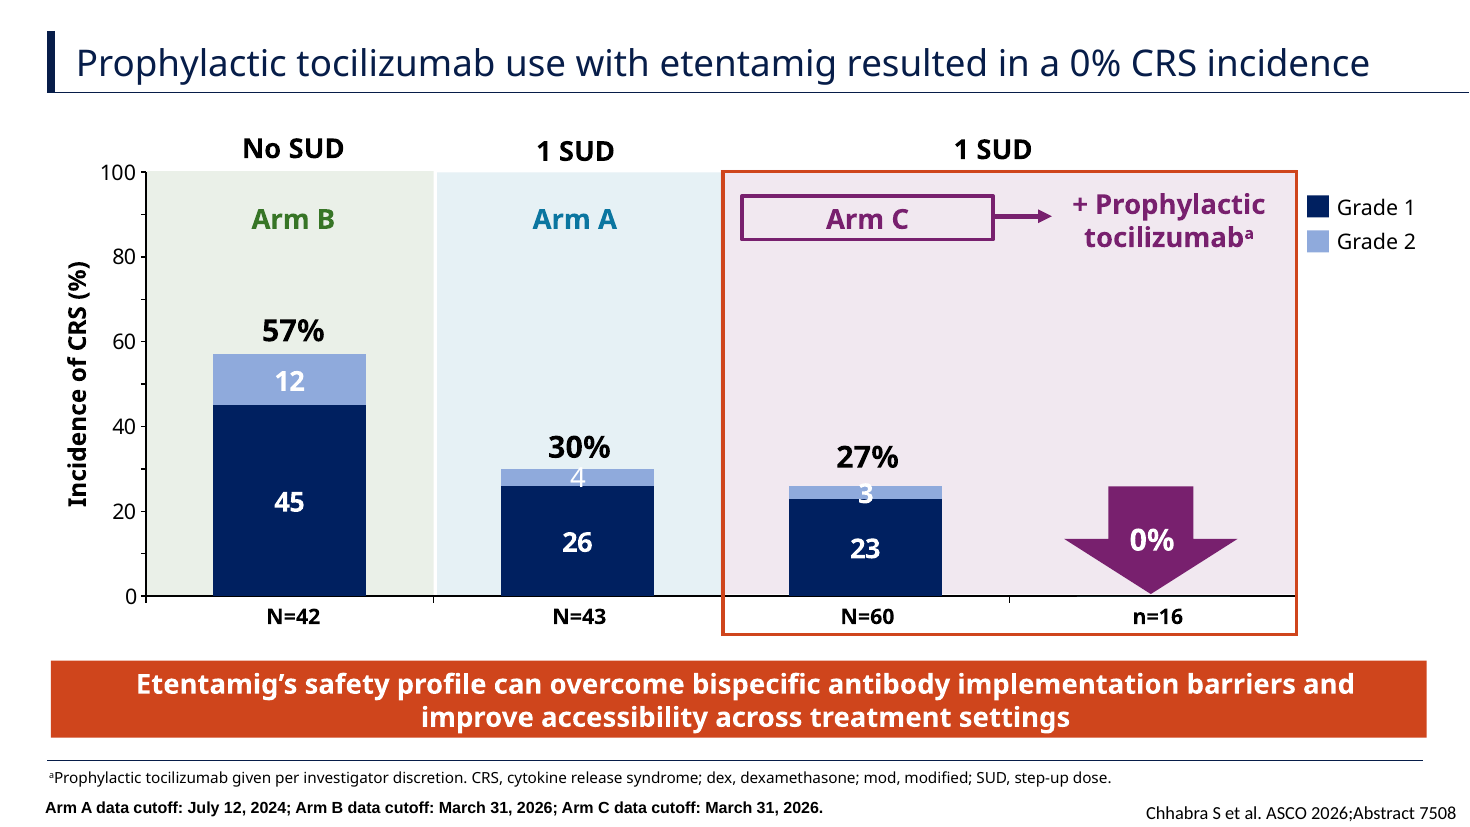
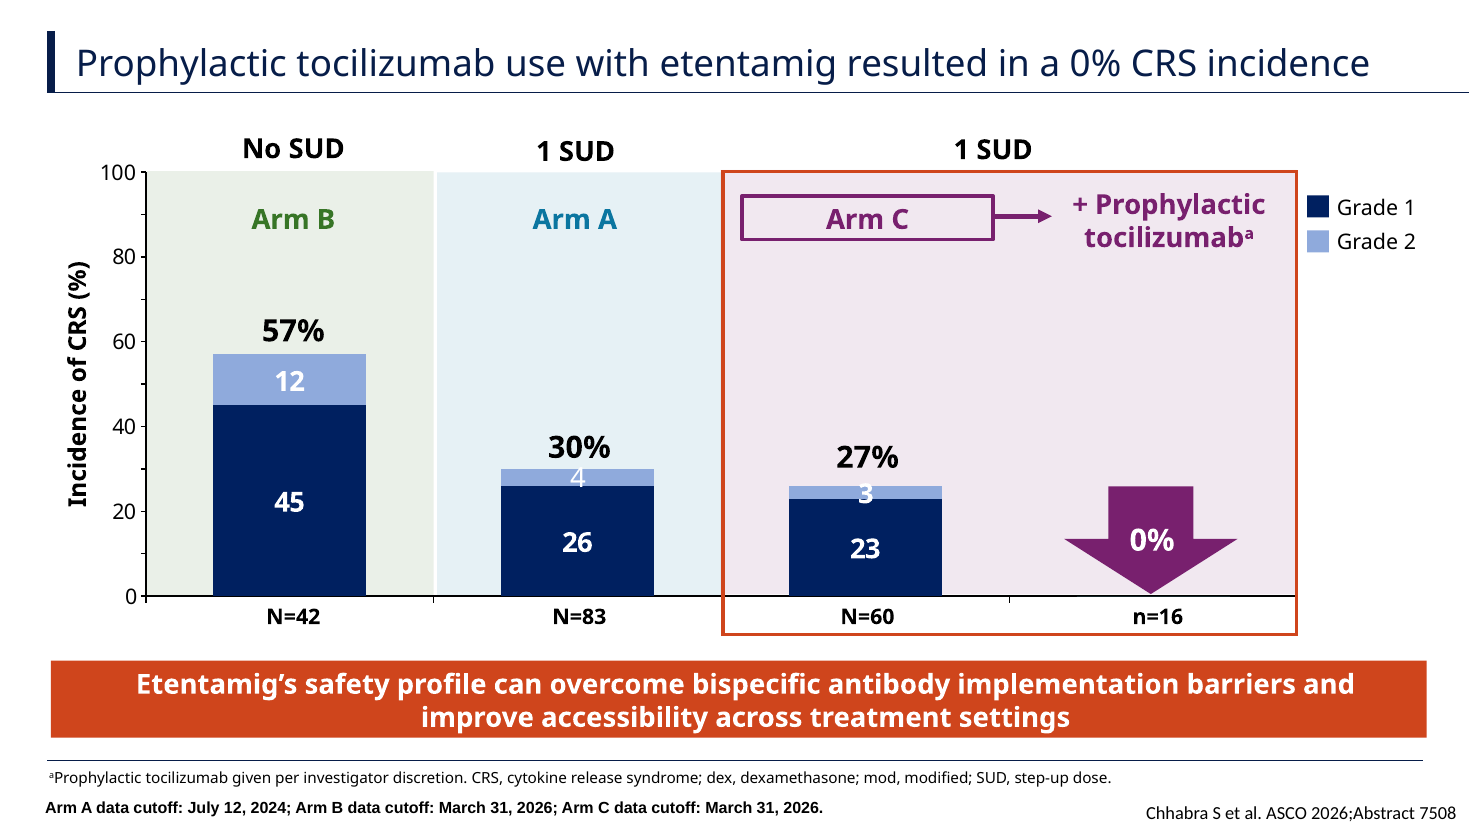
N=43: N=43 -> N=83
